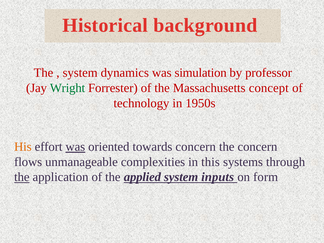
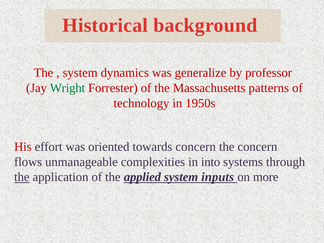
simulation: simulation -> generalize
concept: concept -> patterns
His colour: orange -> red
was at (75, 147) underline: present -> none
this: this -> into
form: form -> more
